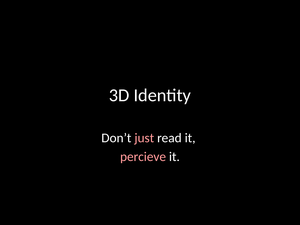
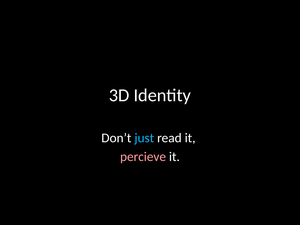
just colour: pink -> light blue
